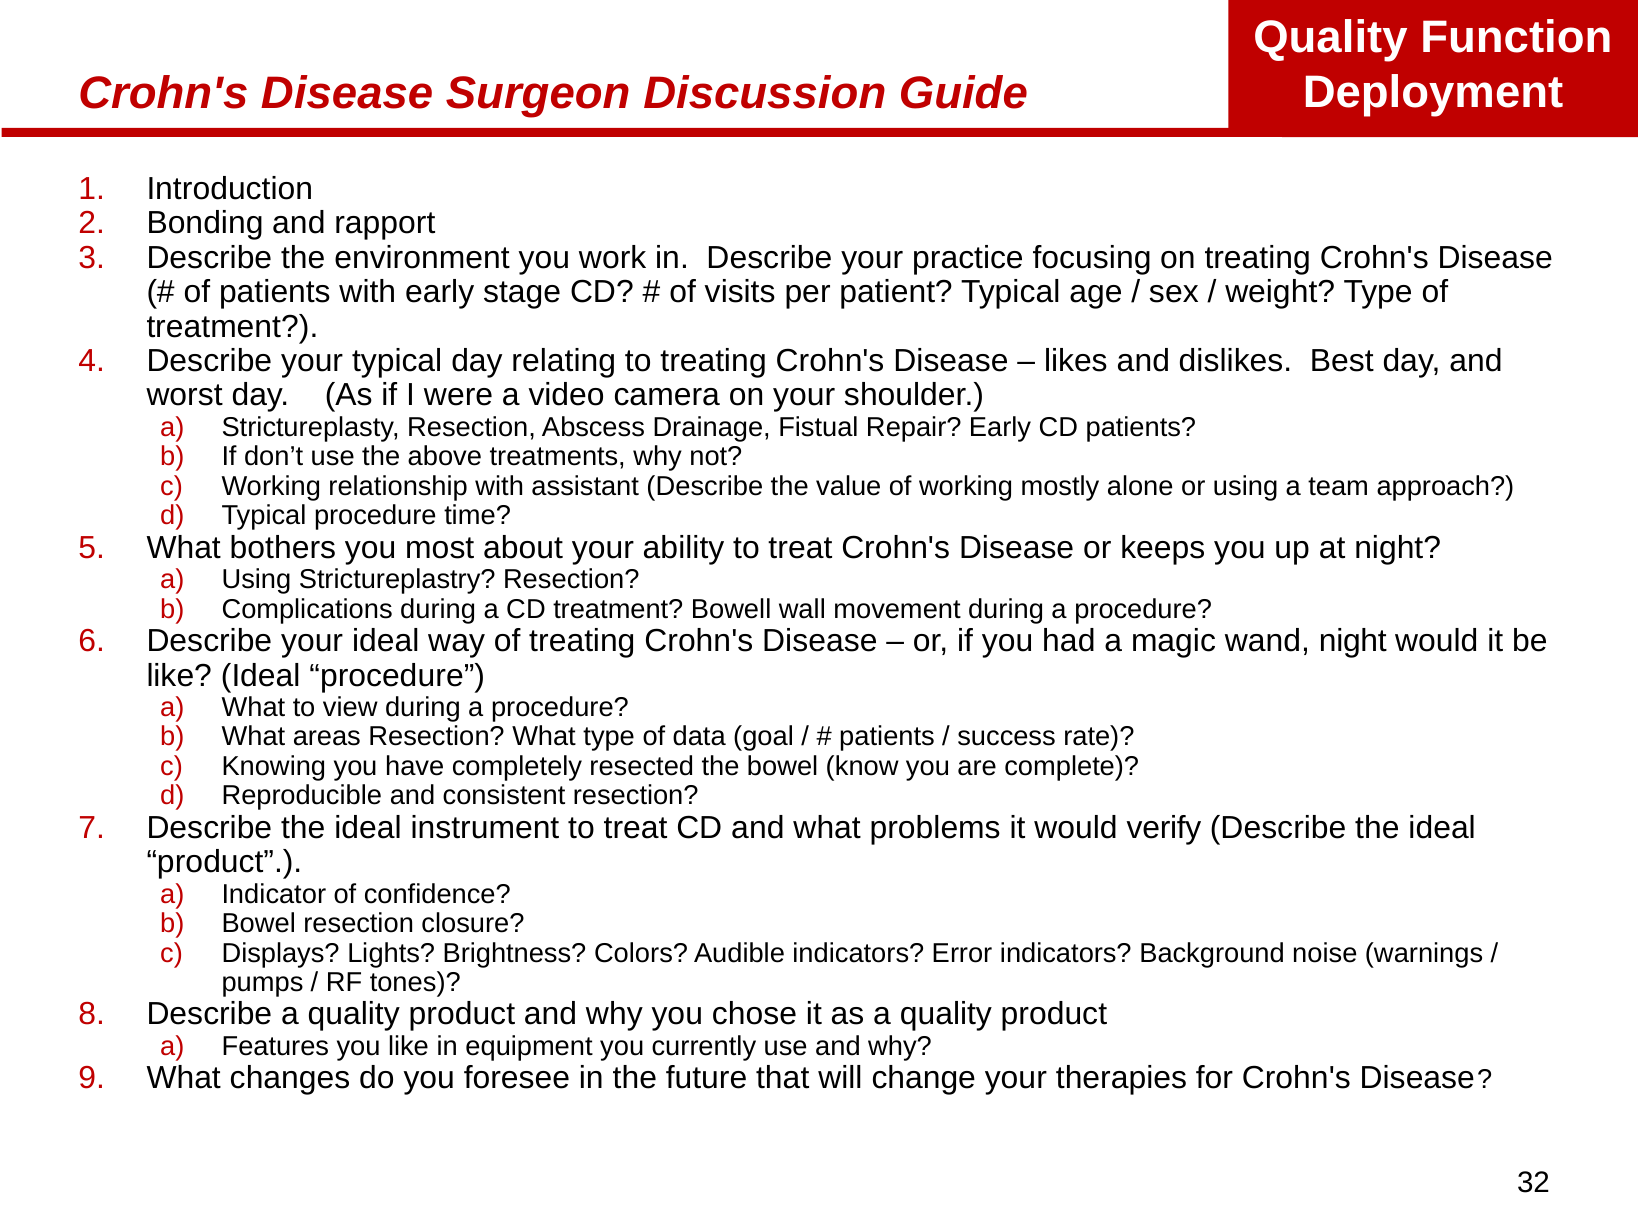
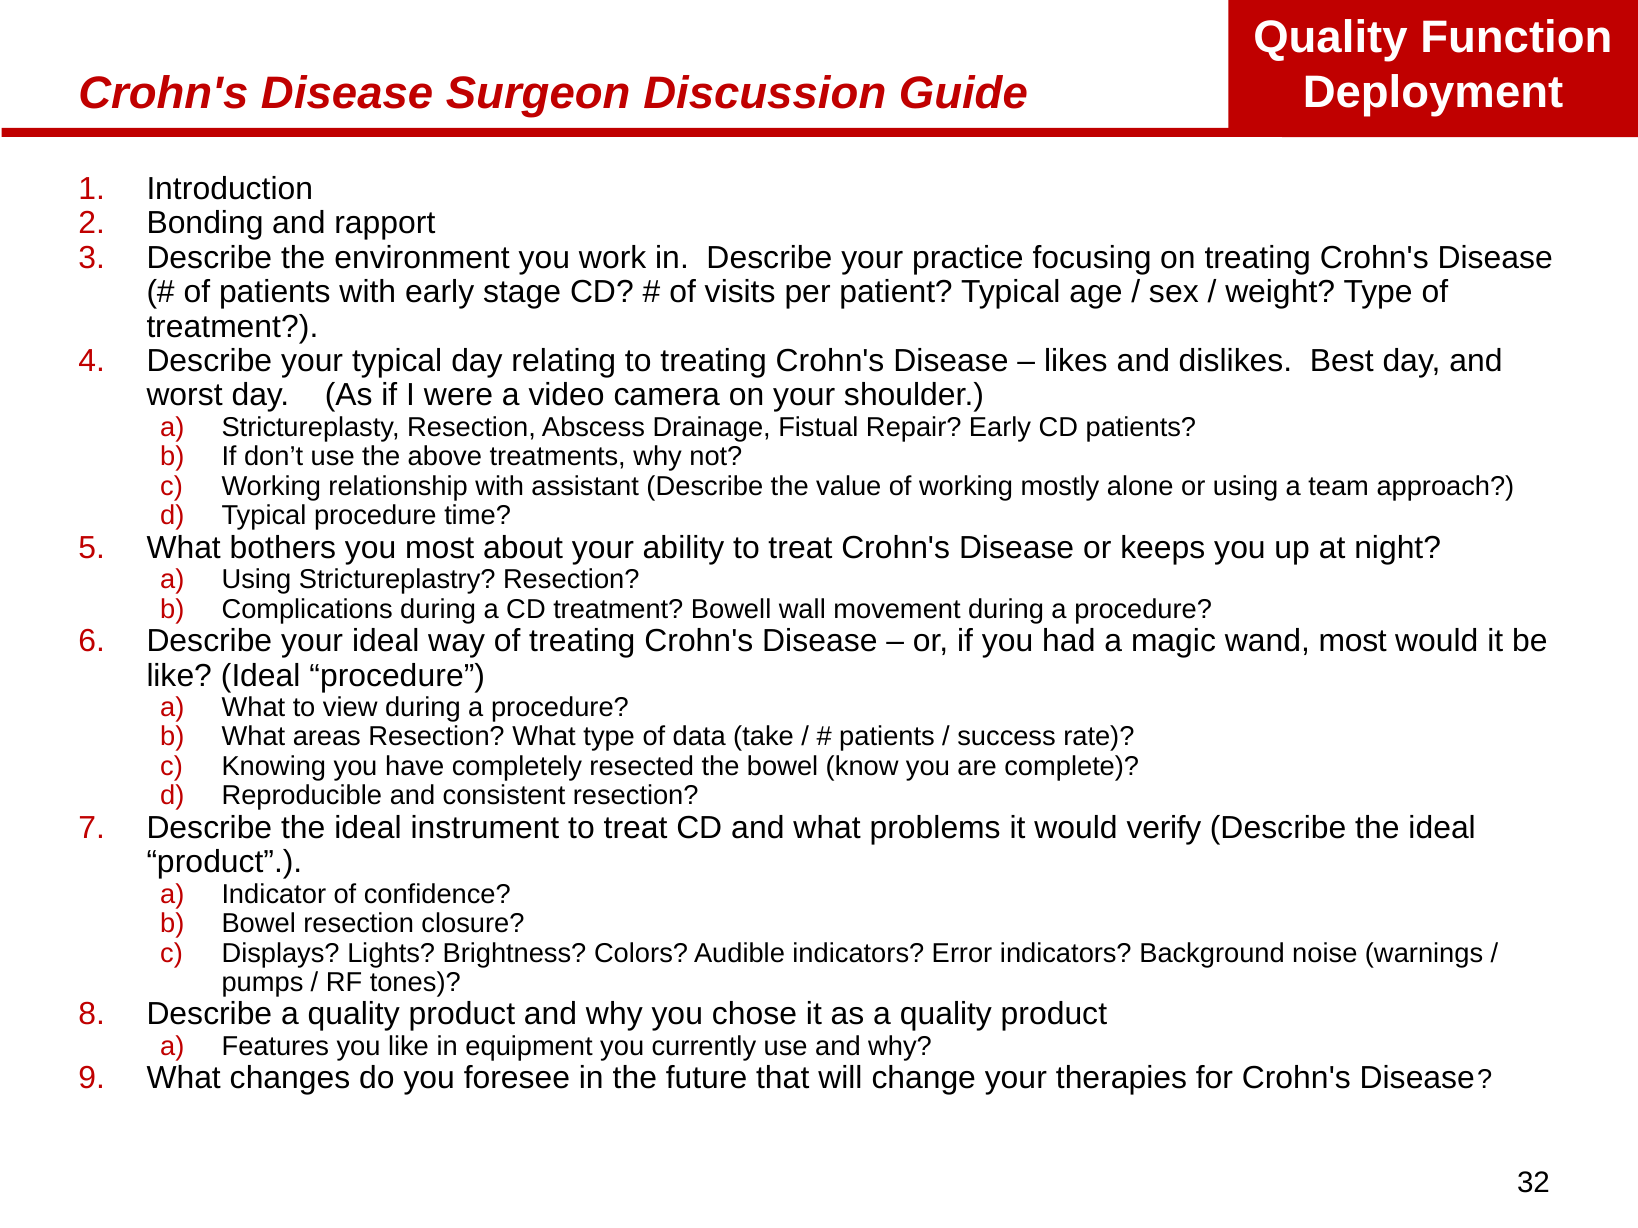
wand night: night -> most
goal: goal -> take
